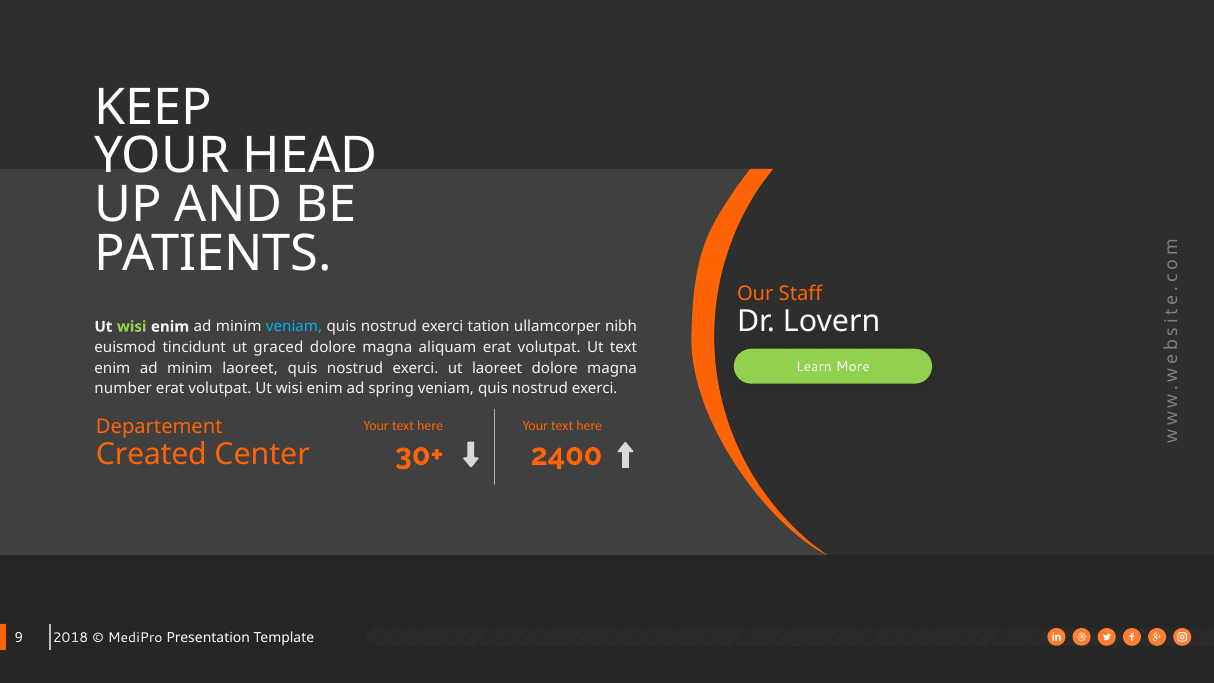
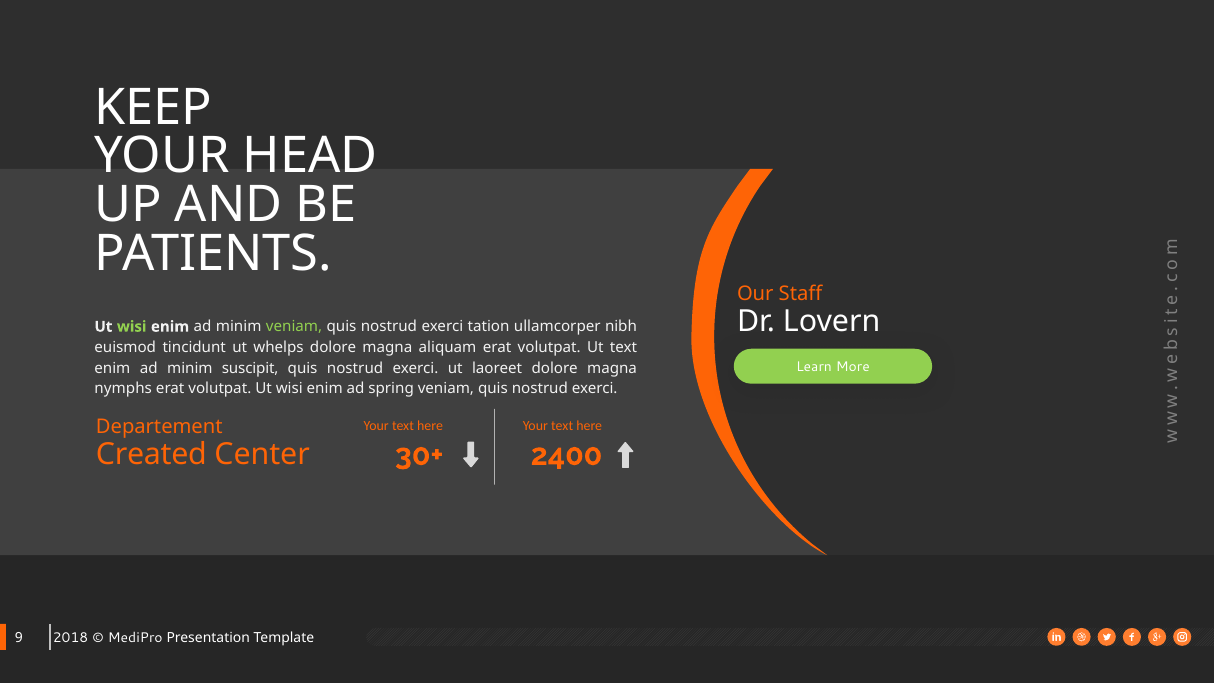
veniam at (294, 327) colour: light blue -> light green
graced: graced -> whelps
minim laoreet: laoreet -> suscipit
number: number -> nymphs
